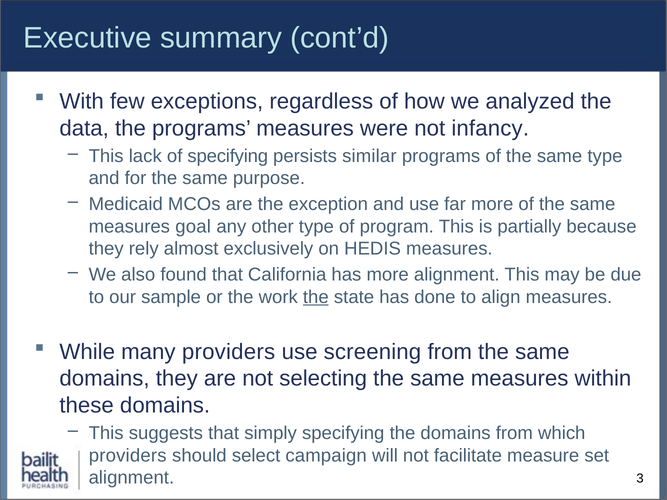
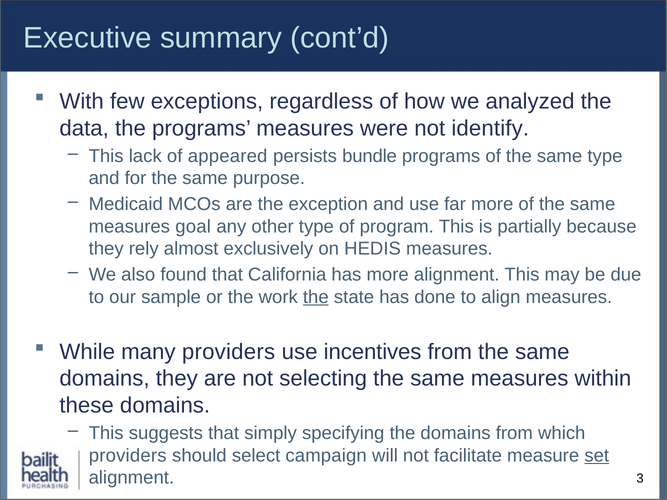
infancy: infancy -> identify
of specifying: specifying -> appeared
similar: similar -> bundle
screening: screening -> incentives
set underline: none -> present
